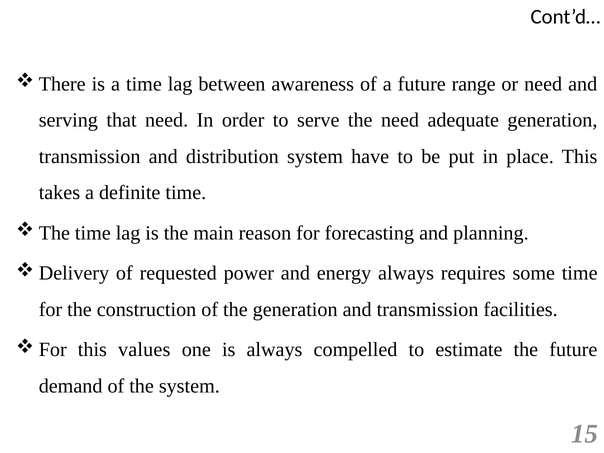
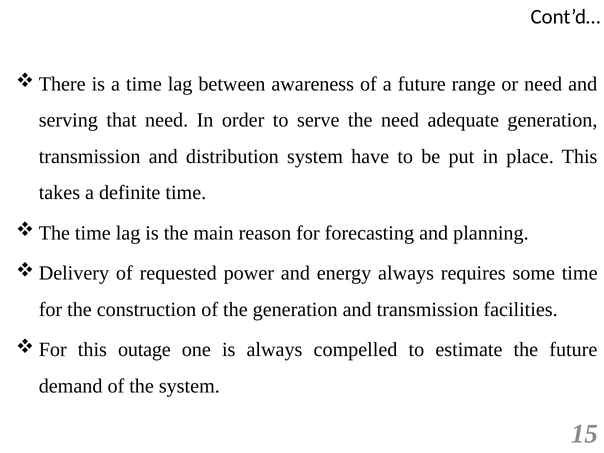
values: values -> outage
